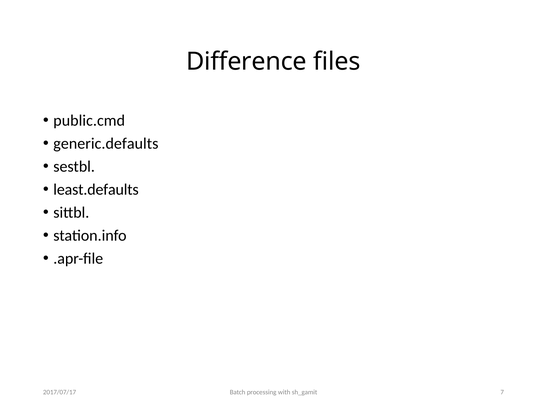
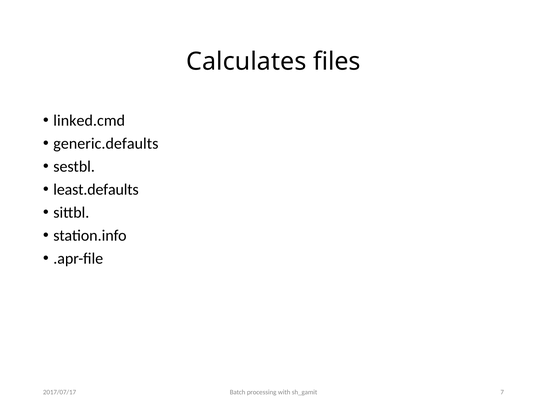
Difference: Difference -> Calculates
public.cmd: public.cmd -> linked.cmd
